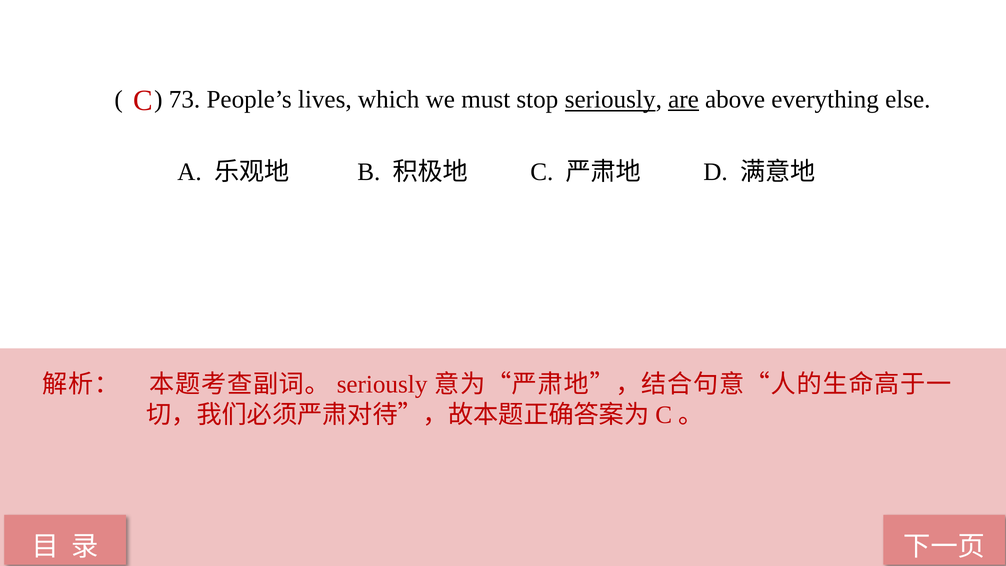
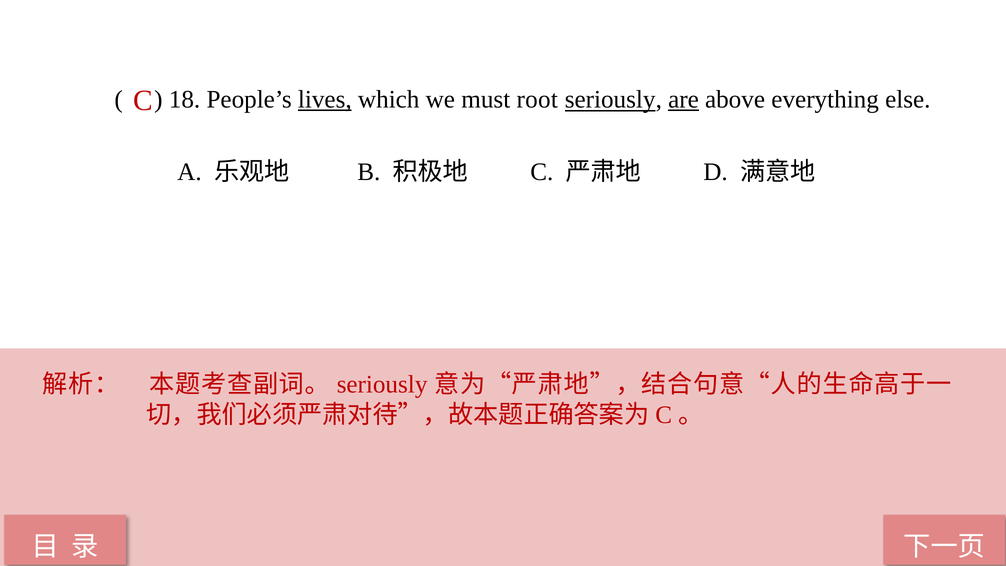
73: 73 -> 18
lives underline: none -> present
stop: stop -> root
